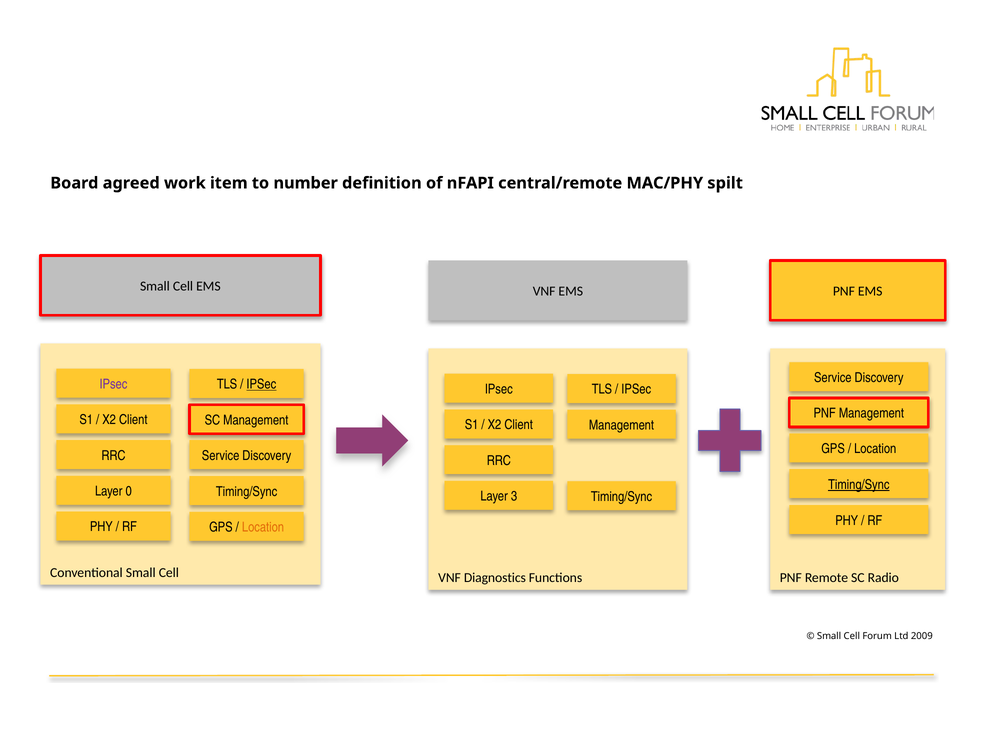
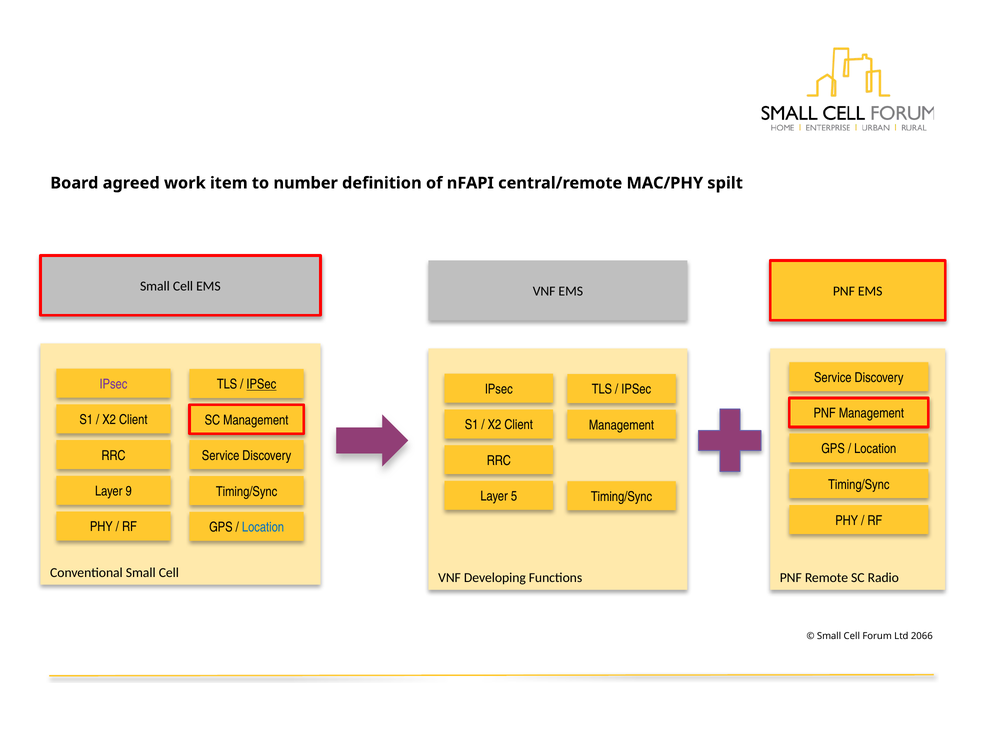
Timing/Sync at (859, 485) underline: present -> none
0: 0 -> 9
3: 3 -> 5
Location at (263, 527) colour: orange -> blue
Diagnostics: Diagnostics -> Developing
2009: 2009 -> 2066
